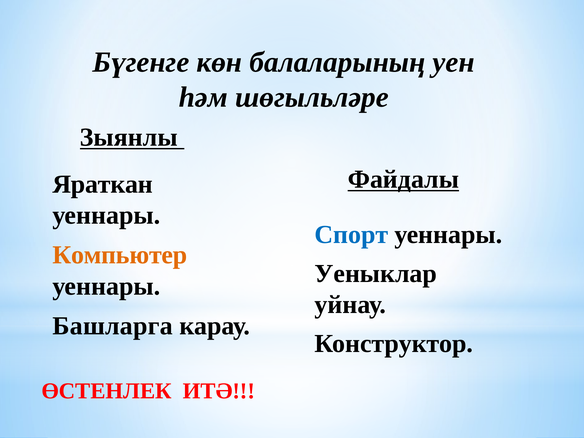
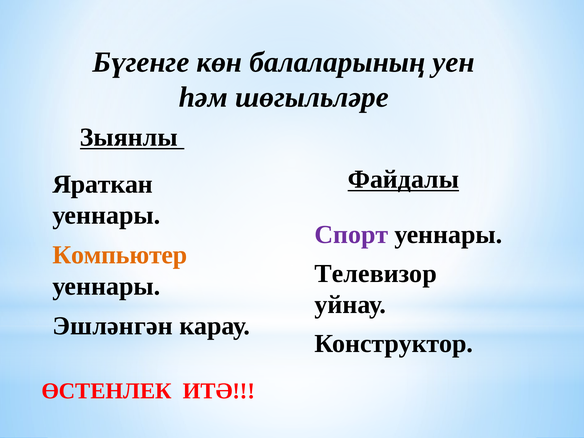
Спорт colour: blue -> purple
Уеныклар: Уеныклар -> Телевизор
Башларга: Башларга -> Эшләнгән
